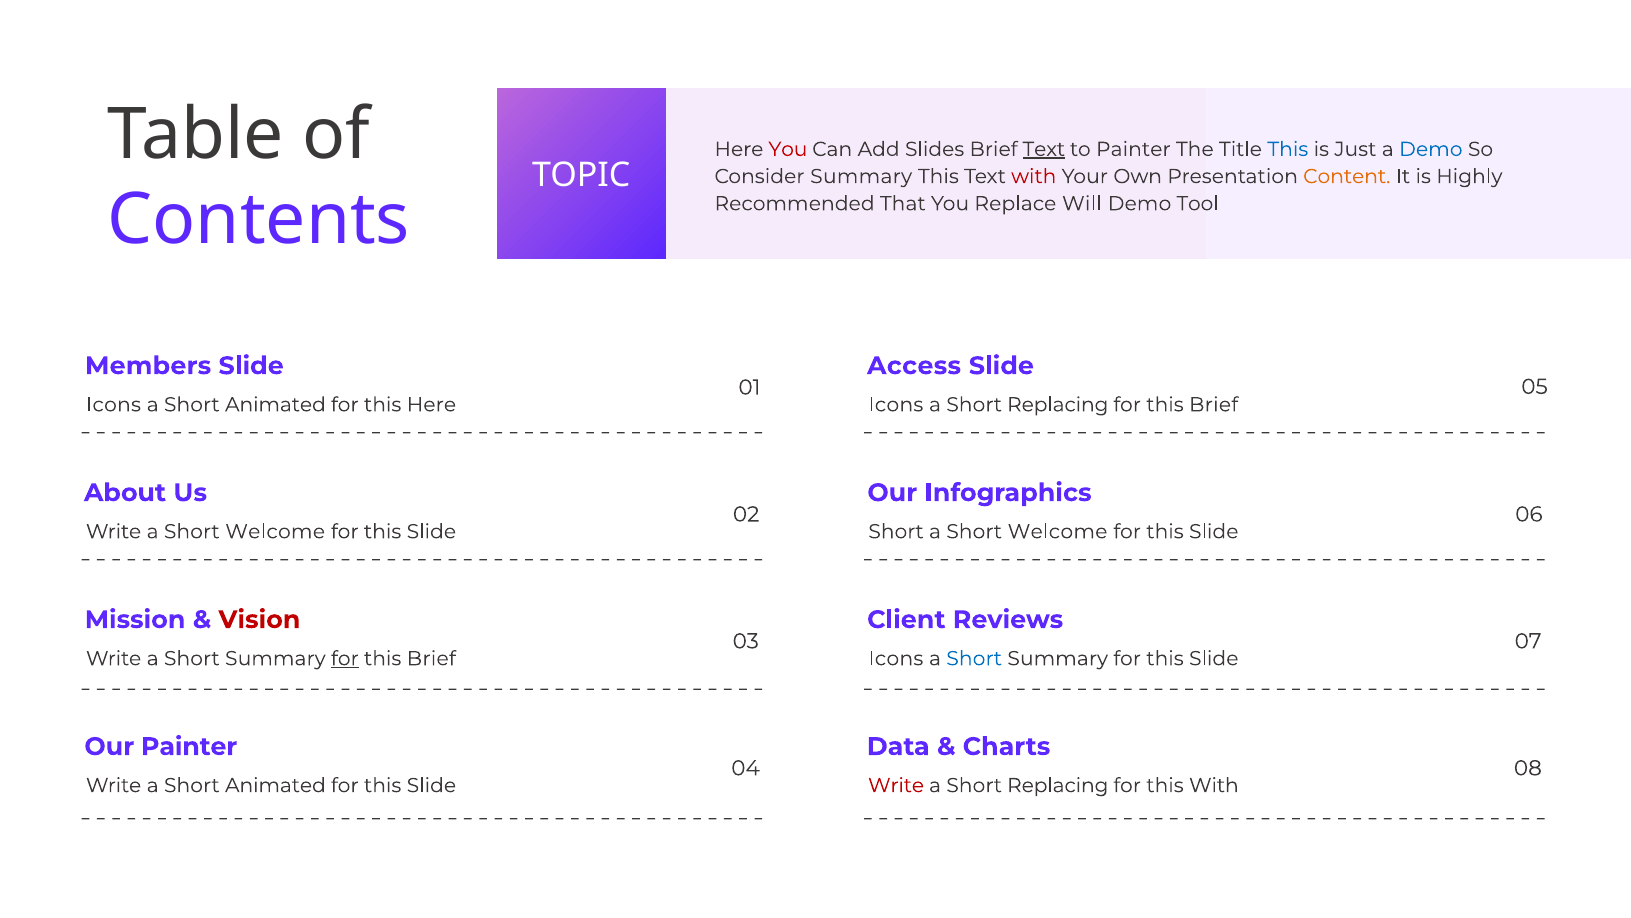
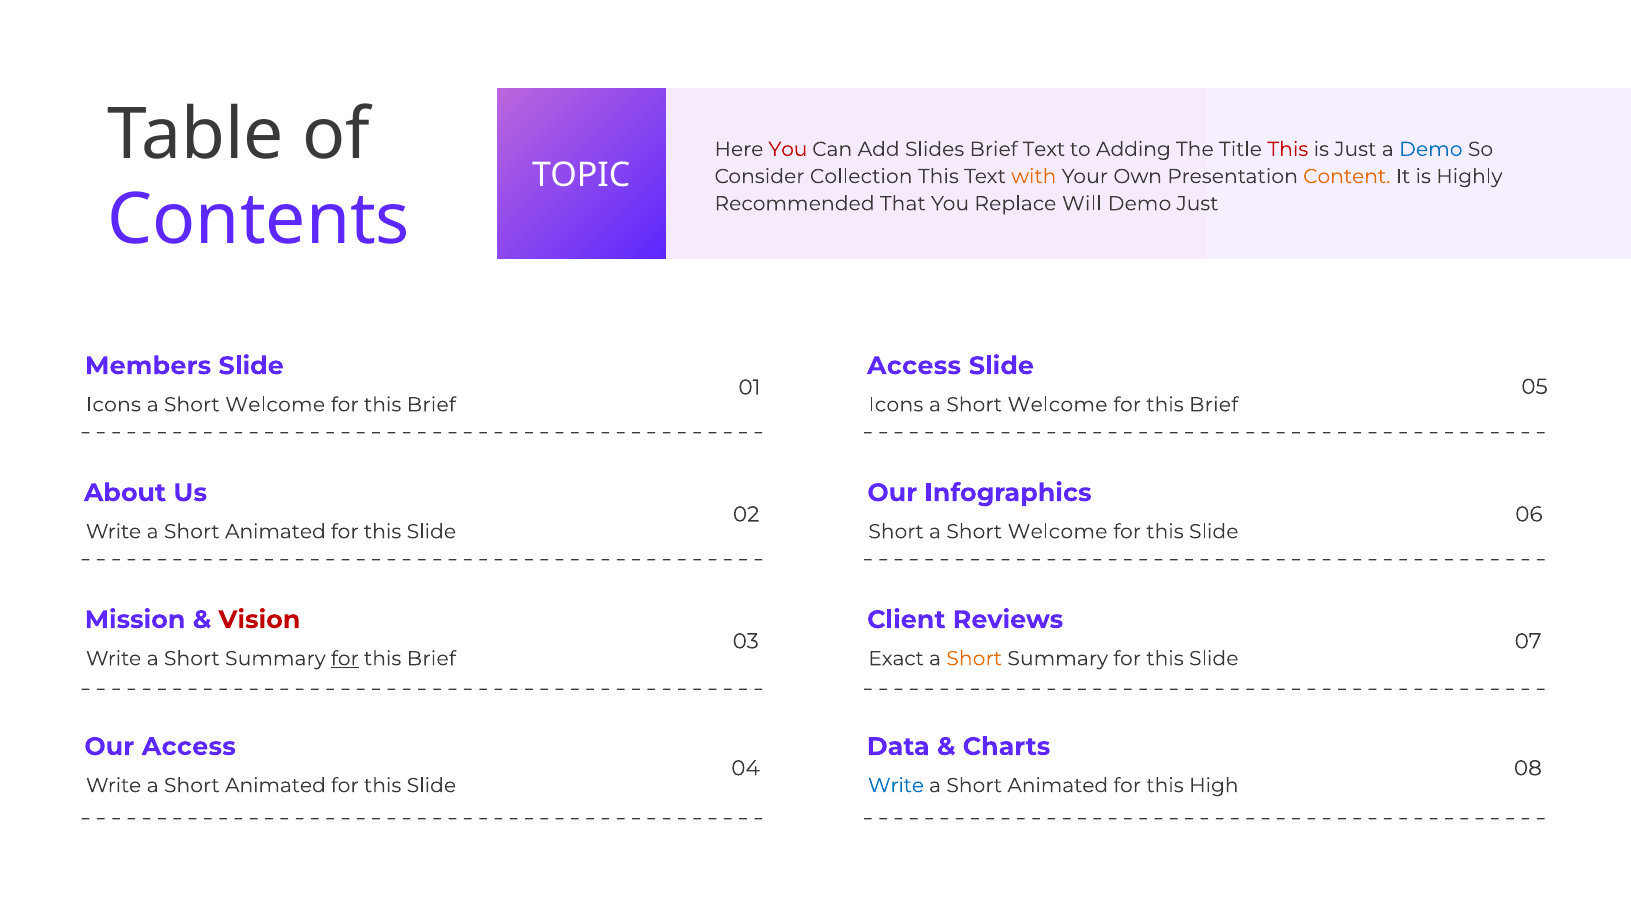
Text at (1044, 149) underline: present -> none
to Painter: Painter -> Adding
This at (1288, 149) colour: blue -> red
Summary at (861, 176): Summary -> Collection
with at (1034, 176) colour: red -> orange
Demo Tool: Tool -> Just
Animated at (275, 404): Animated -> Welcome
Here at (431, 404): Here -> Brief
Replacing at (1058, 404): Replacing -> Welcome
Welcome at (275, 531): Welcome -> Animated
Icons at (896, 658): Icons -> Exact
Short at (974, 658) colour: blue -> orange
Our Painter: Painter -> Access
Write at (896, 785) colour: red -> blue
Replacing at (1058, 785): Replacing -> Animated
this With: With -> High
